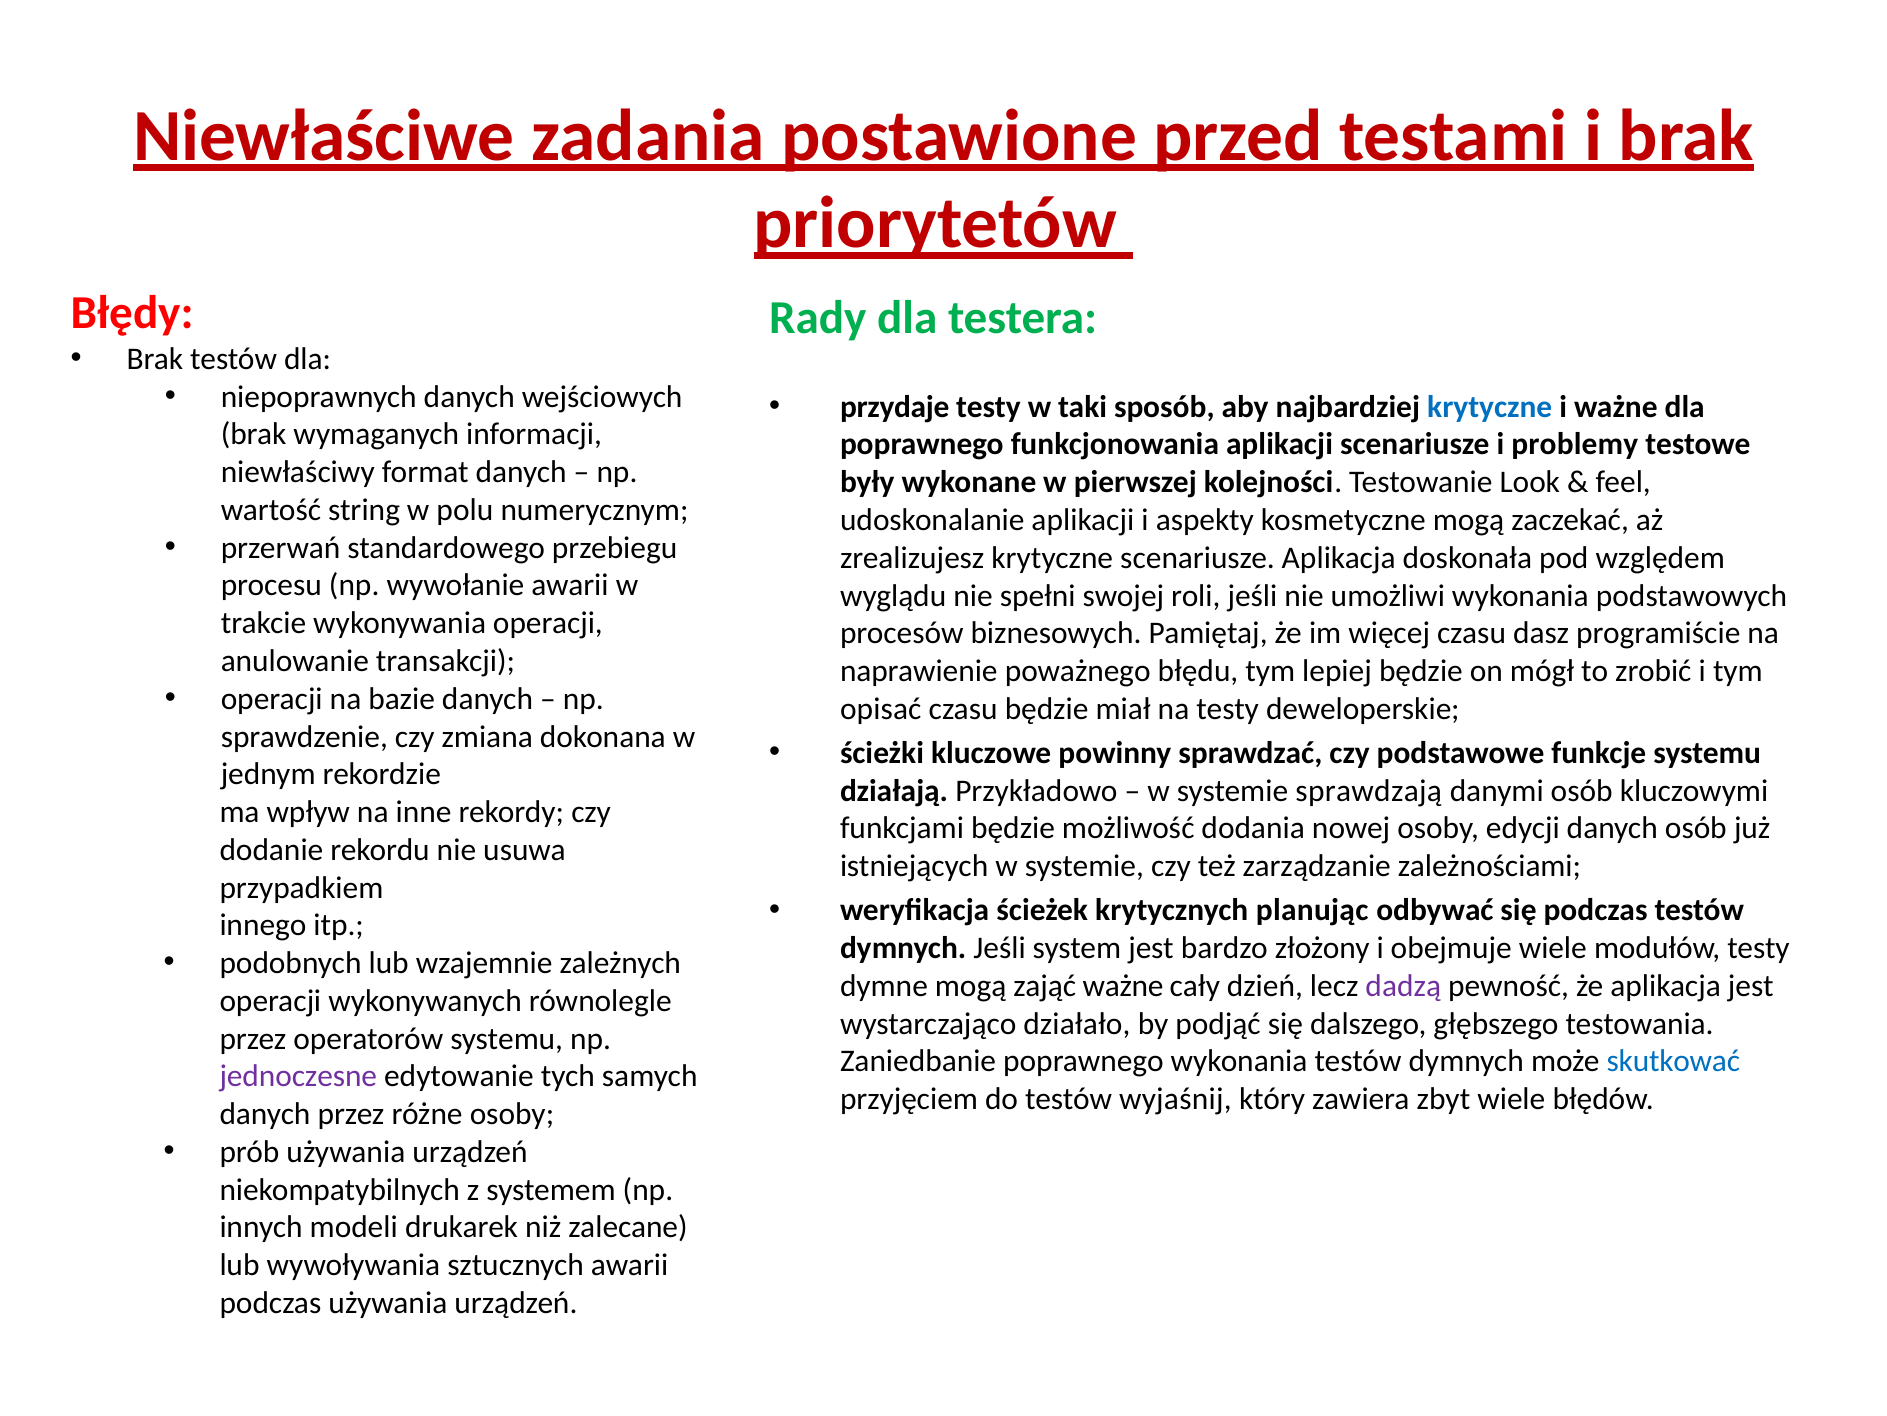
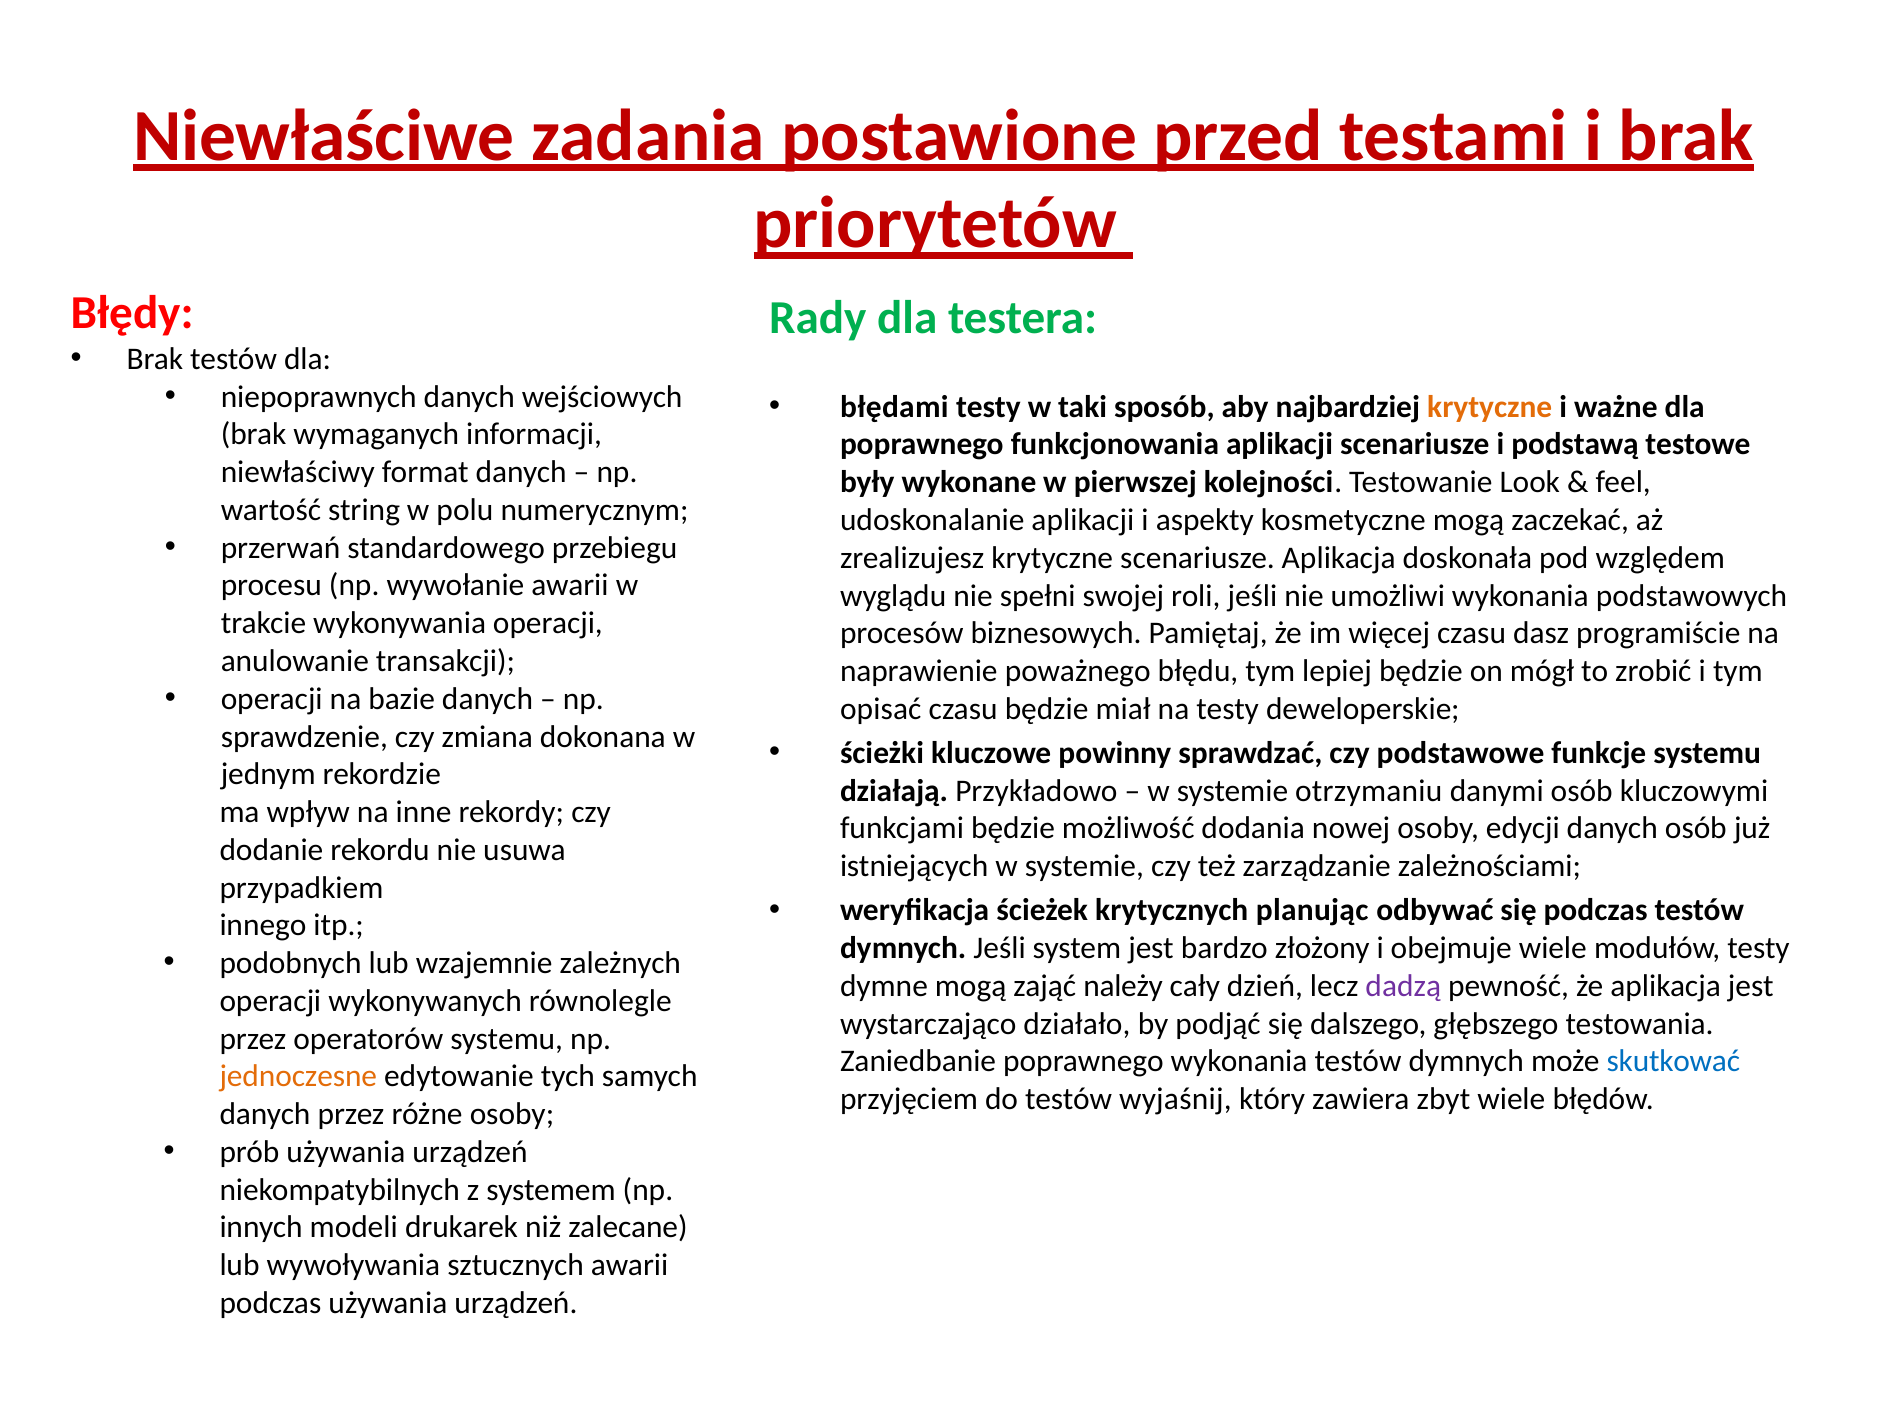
przydaje: przydaje -> błędami
krytyczne at (1490, 407) colour: blue -> orange
problemy: problemy -> podstawą
sprawdzają: sprawdzają -> otrzymaniu
zająć ważne: ważne -> należy
jednoczesne colour: purple -> orange
